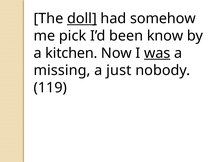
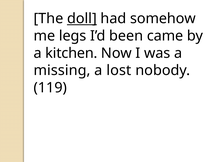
pick: pick -> legs
know: know -> came
was underline: present -> none
just: just -> lost
